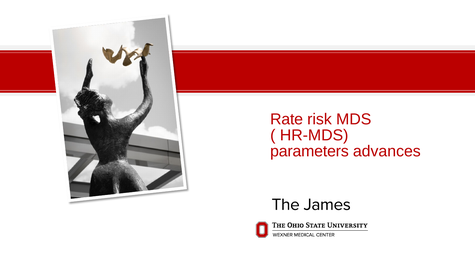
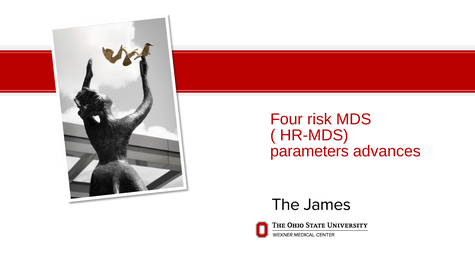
Rate: Rate -> Four
